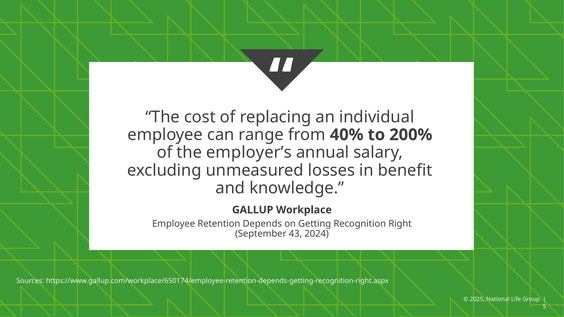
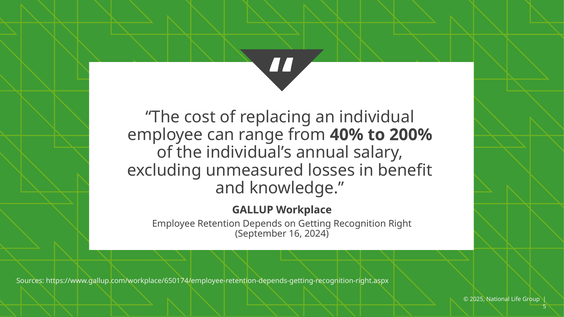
employer’s: employer’s -> individual’s
43: 43 -> 16
